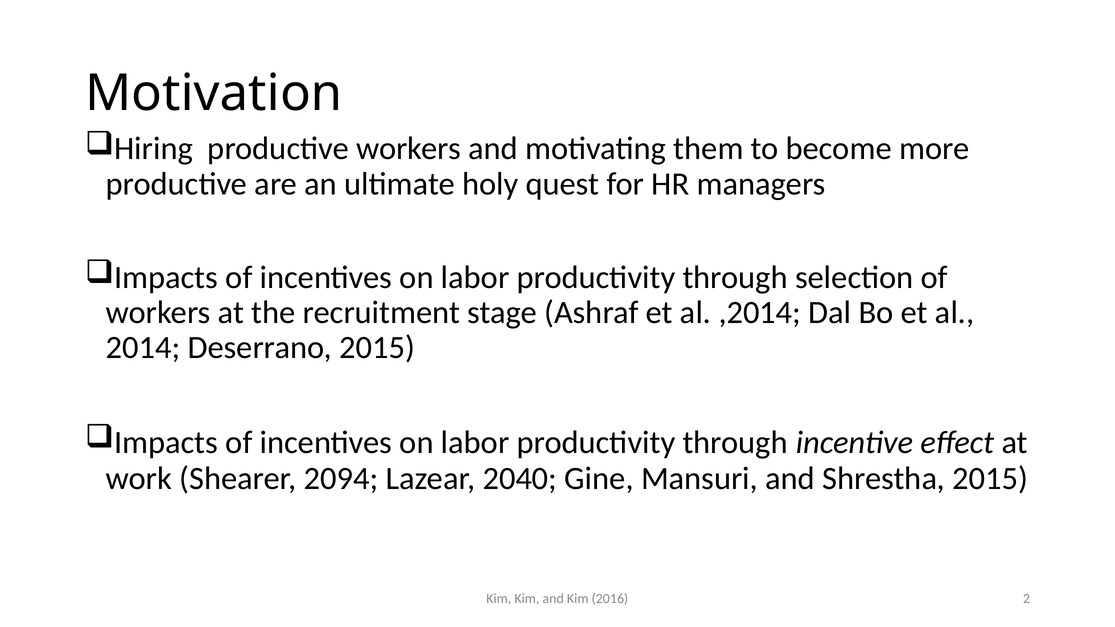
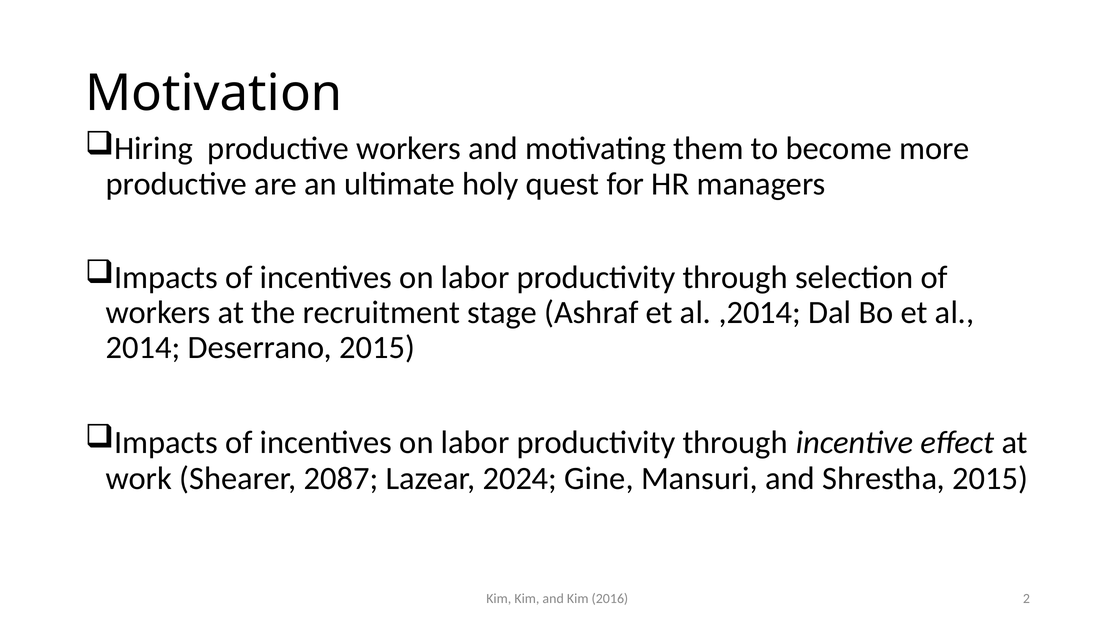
2094: 2094 -> 2087
2040: 2040 -> 2024
